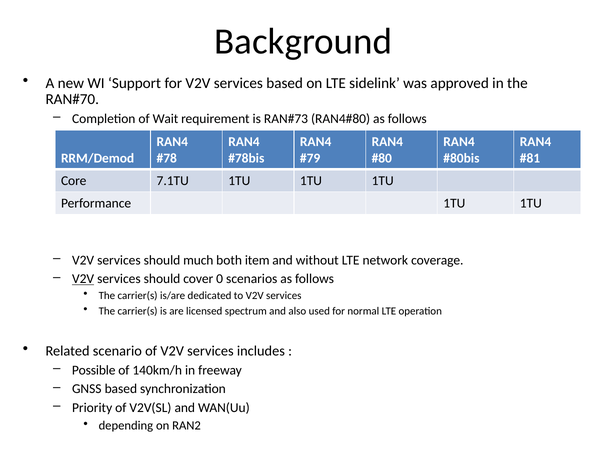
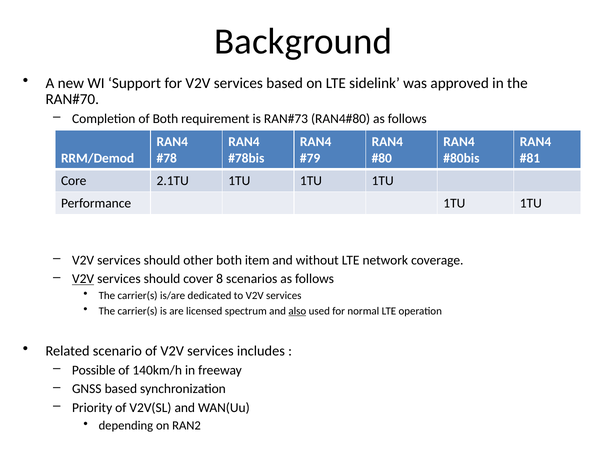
of Wait: Wait -> Both
7.1TU: 7.1TU -> 2.1TU
much: much -> other
0: 0 -> 8
also underline: none -> present
